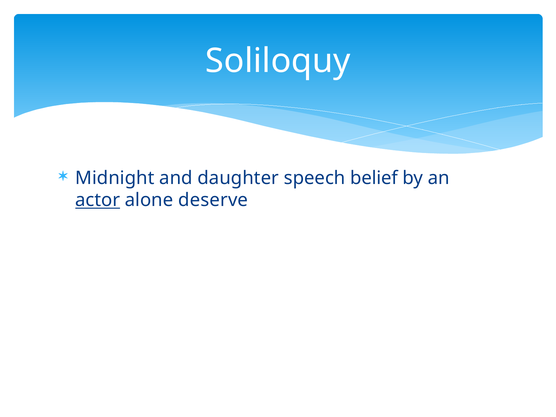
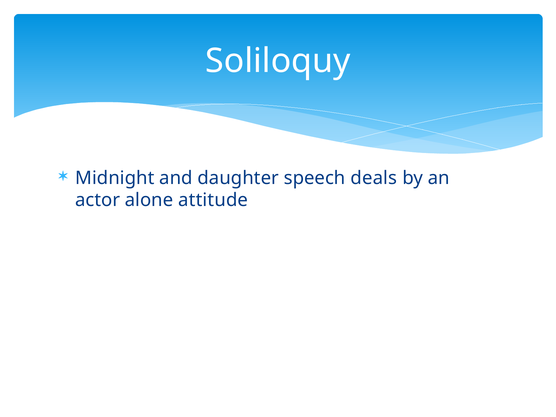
belief: belief -> deals
actor underline: present -> none
deserve: deserve -> attitude
